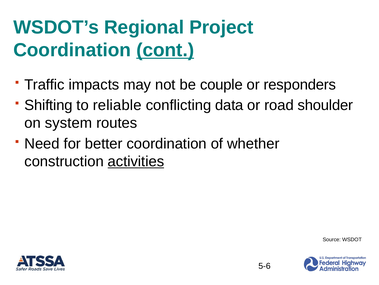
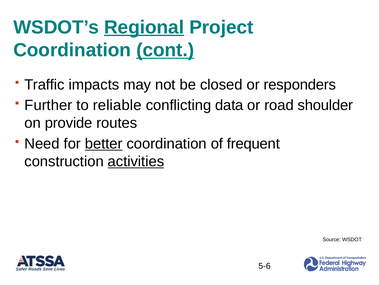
Regional underline: none -> present
couple: couple -> closed
Shifting: Shifting -> Further
system: system -> provide
better underline: none -> present
whether: whether -> frequent
